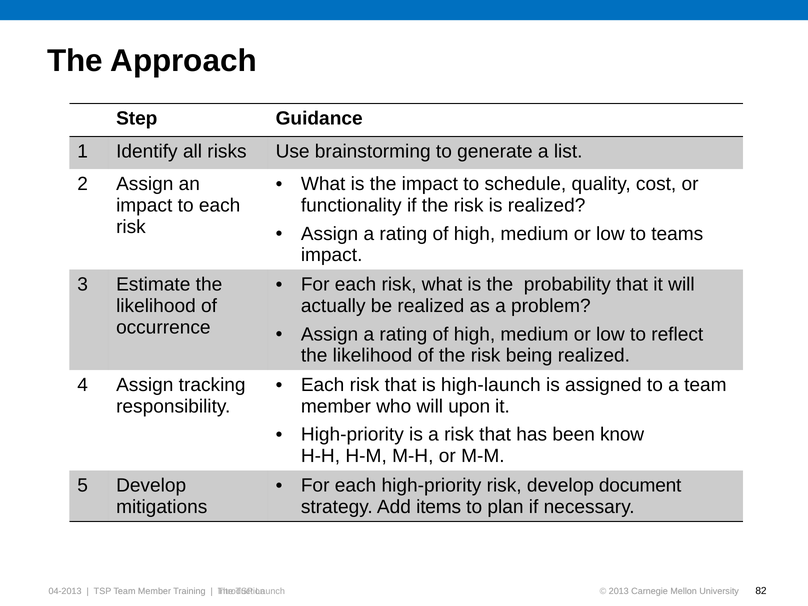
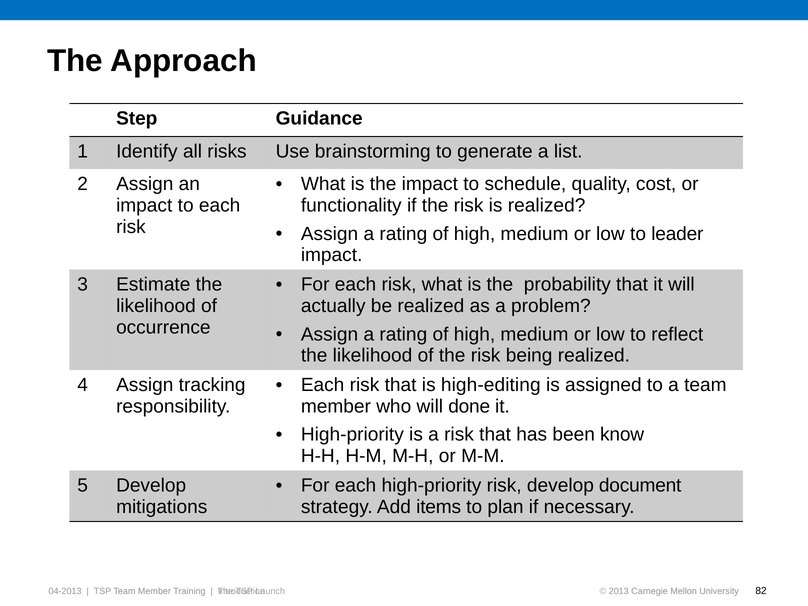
teams: teams -> leader
high-launch: high-launch -> high-editing
upon: upon -> done
